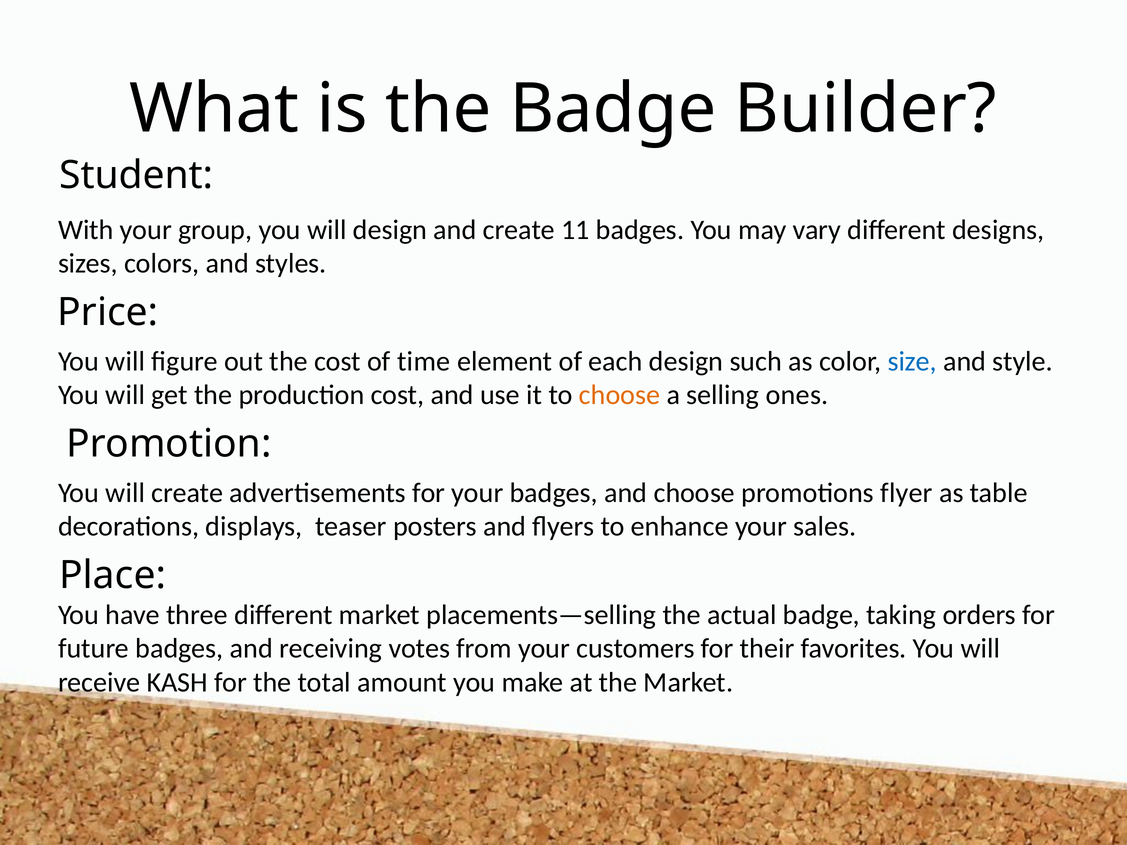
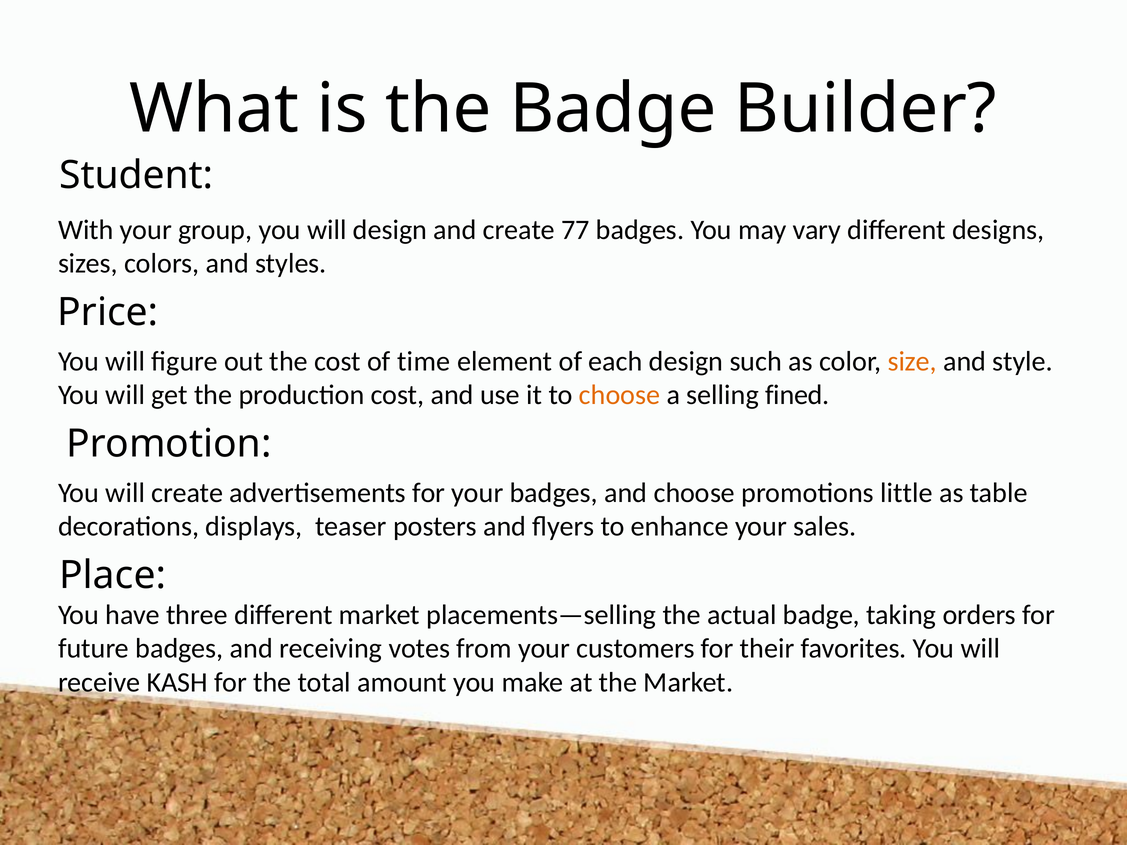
11: 11 -> 77
size colour: blue -> orange
ones: ones -> fined
flyer: flyer -> little
